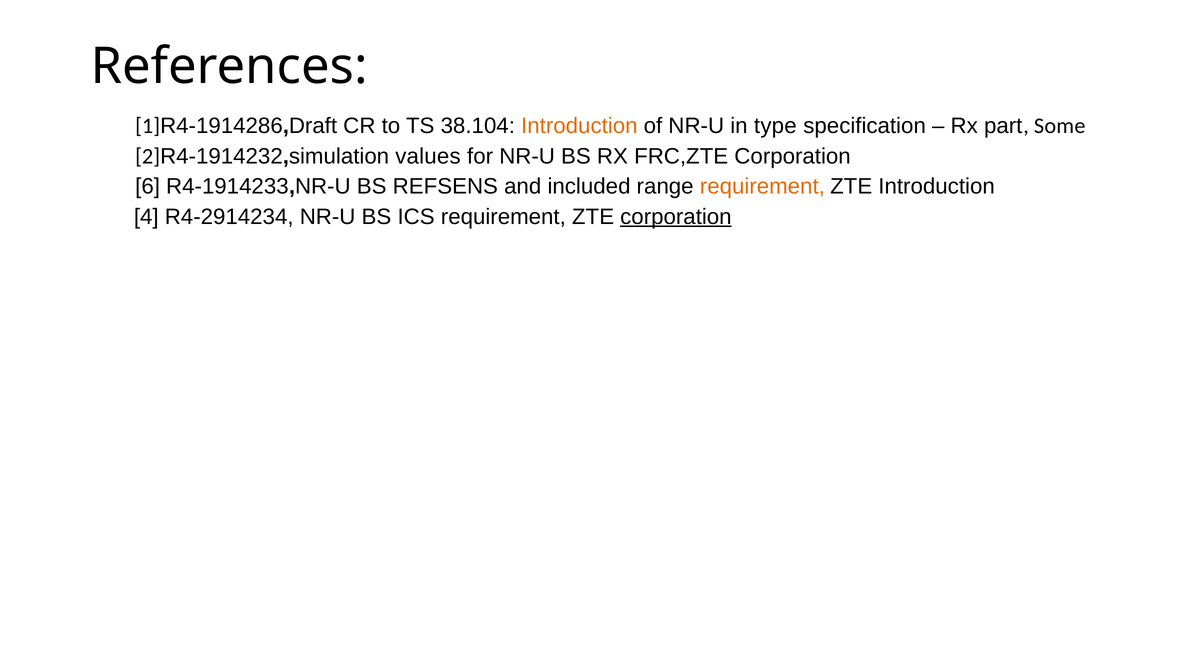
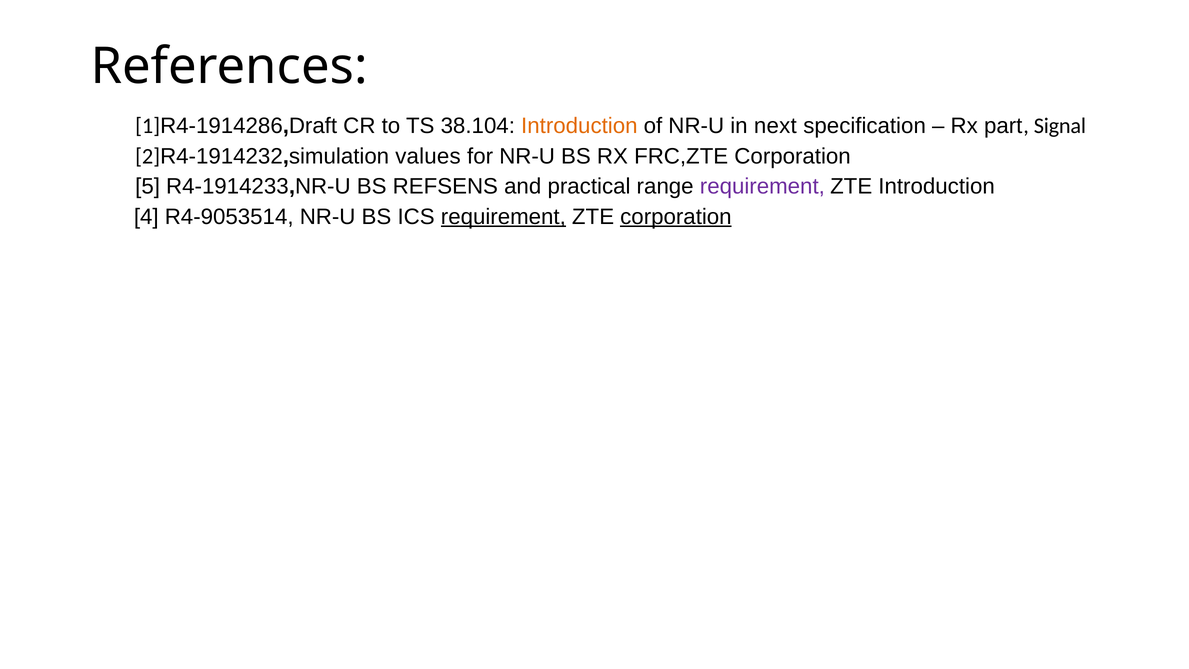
type: type -> next
Some: Some -> Signal
6: 6 -> 5
included: included -> practical
requirement at (762, 186) colour: orange -> purple
R4-2914234: R4-2914234 -> R4-9053514
requirement at (503, 217) underline: none -> present
